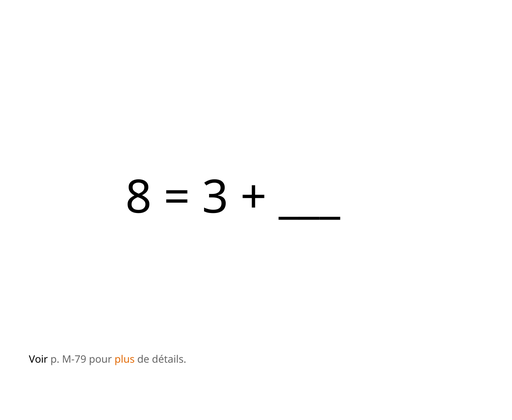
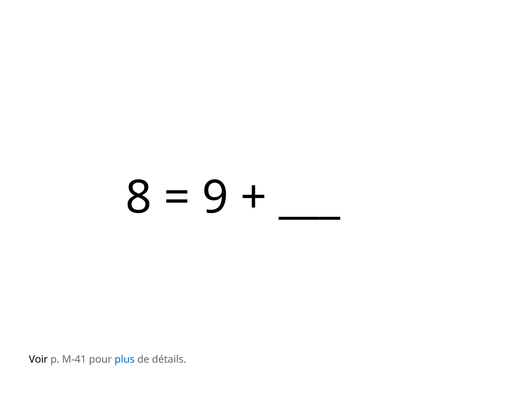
3: 3 -> 9
M-79: M-79 -> M-41
plus colour: orange -> blue
